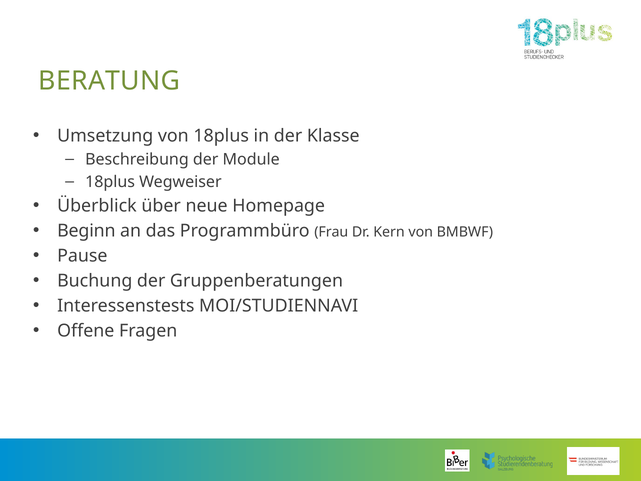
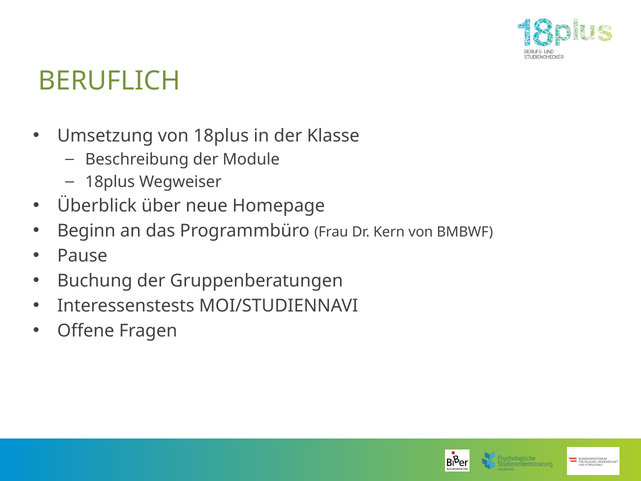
BERATUNG: BERATUNG -> BERUFLICH
